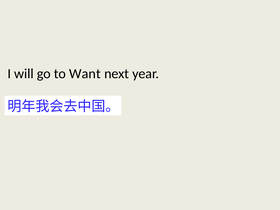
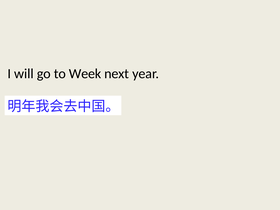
Want: Want -> Week
